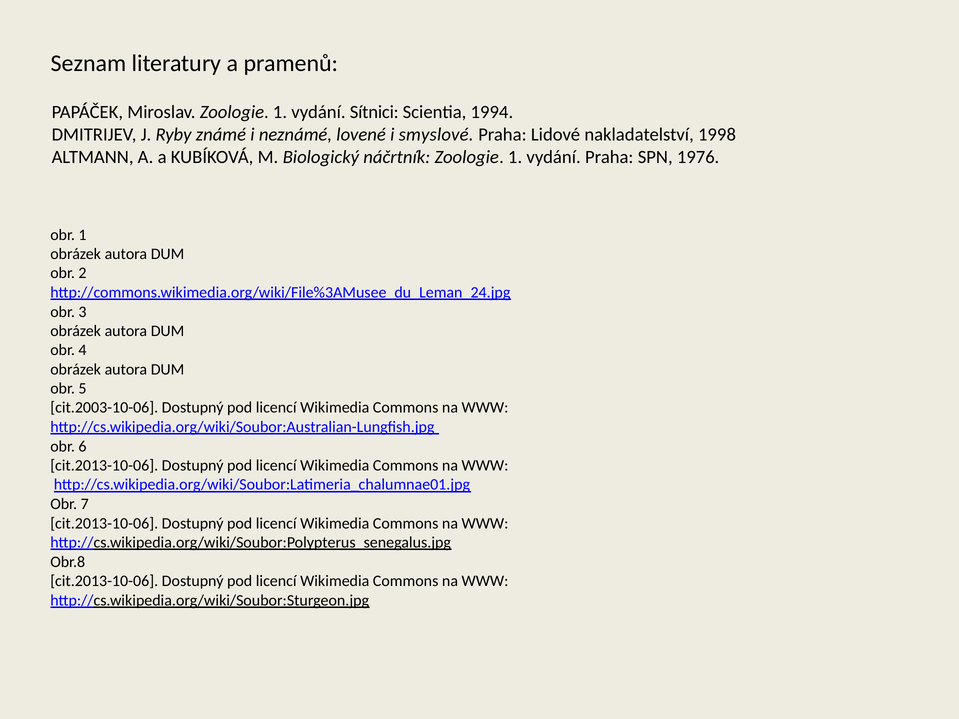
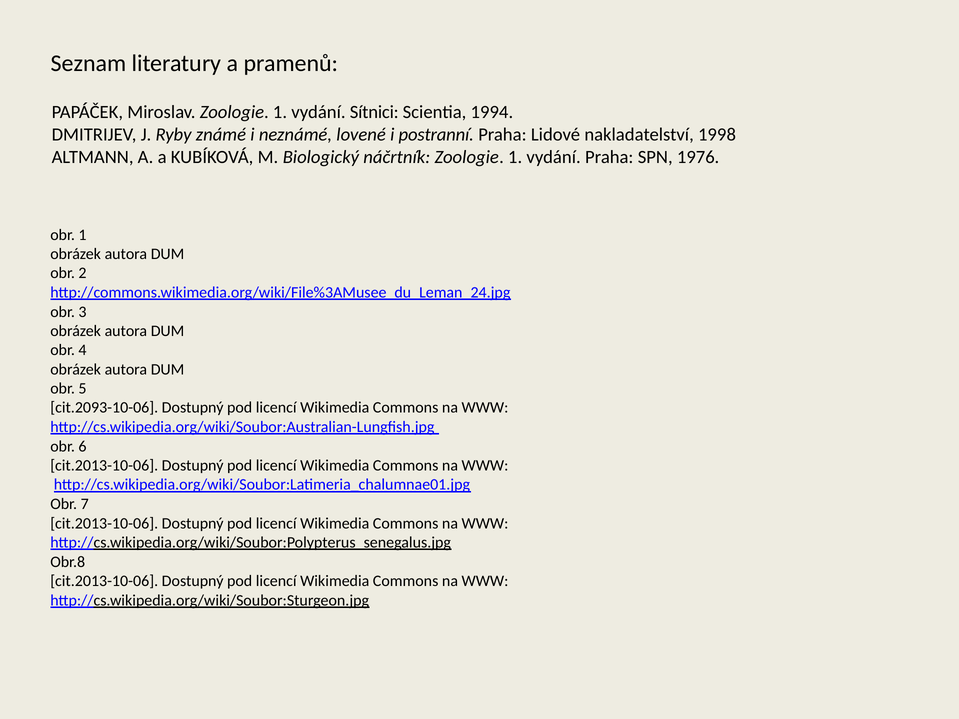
smyslové: smyslové -> postranní
cit.2003-10-06: cit.2003-10-06 -> cit.2093-10-06
